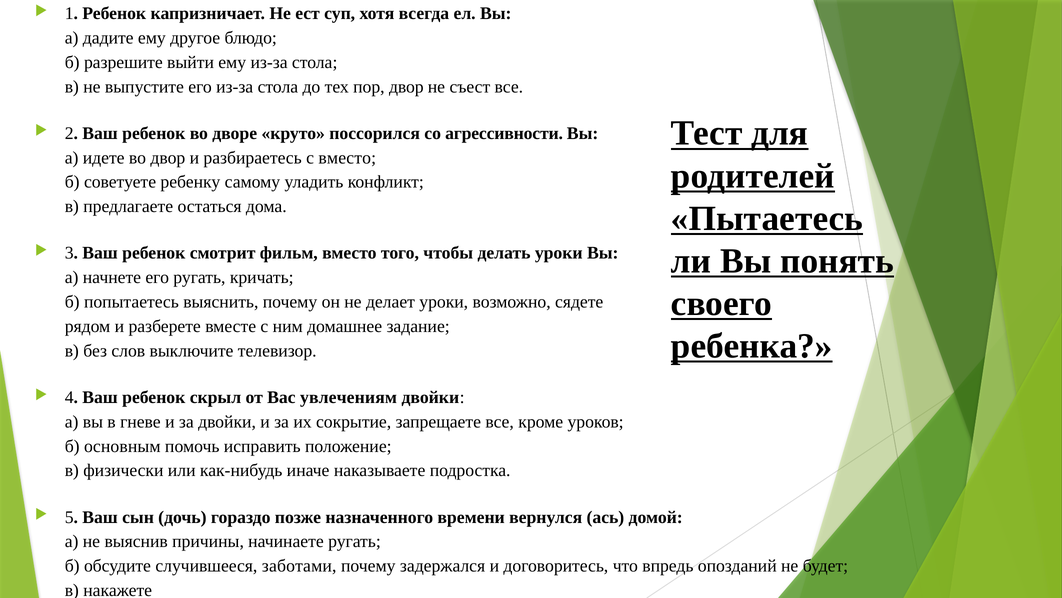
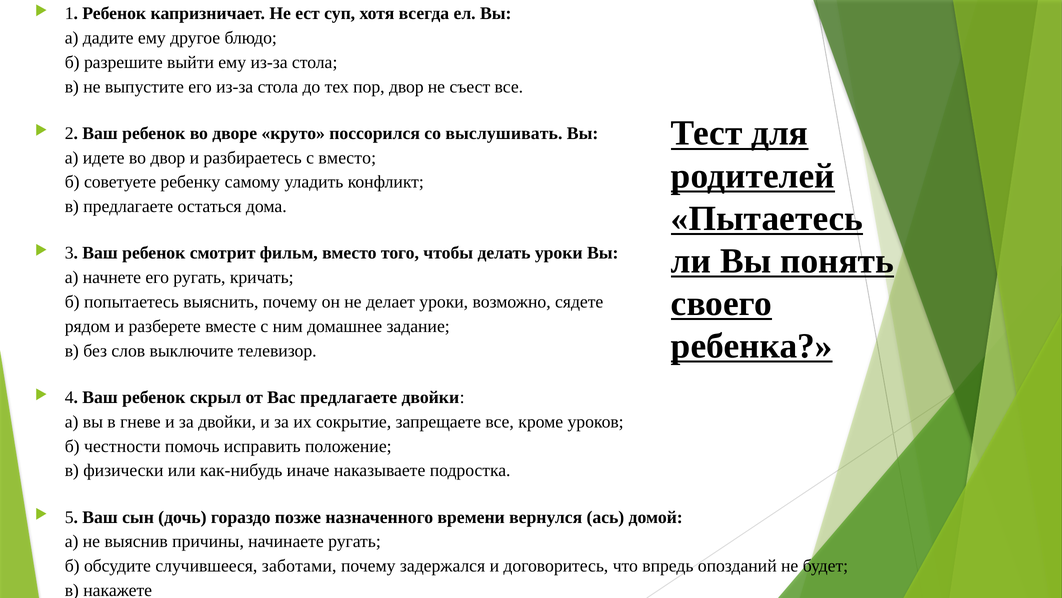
агрессивности: агрессивности -> выслушивать
Вас увлечениям: увлечениям -> предлагаете
основным: основным -> честности
